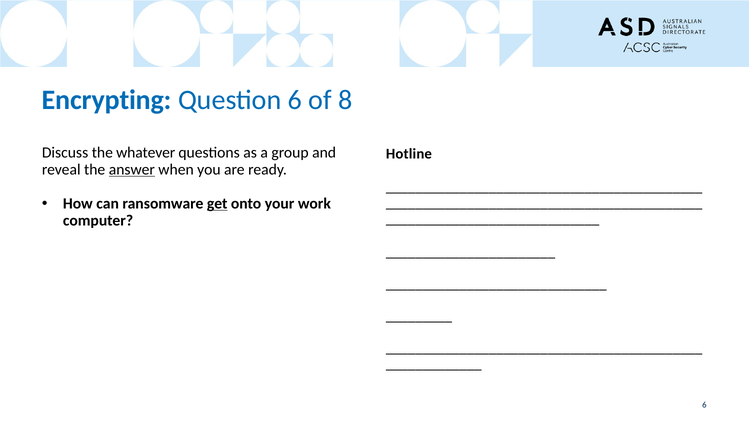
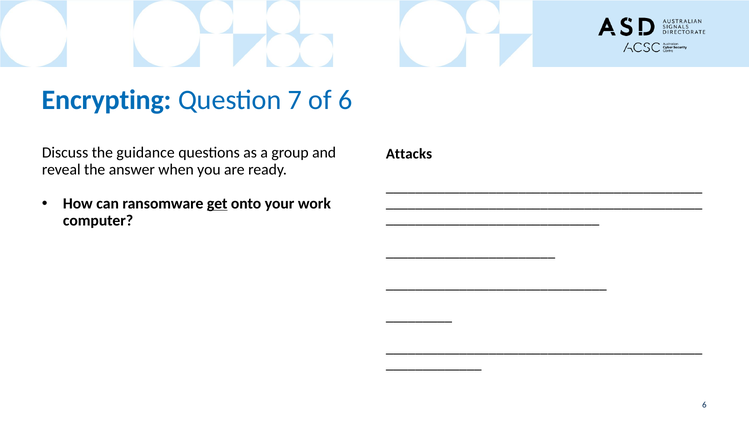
Question 6: 6 -> 7
of 8: 8 -> 6
whatever: whatever -> guidance
Hotline: Hotline -> Attacks
answer underline: present -> none
